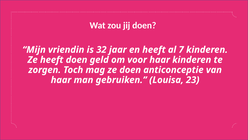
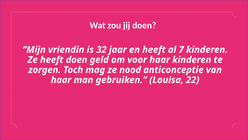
ze doen: doen -> nood
23: 23 -> 22
